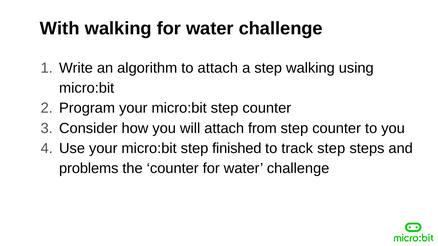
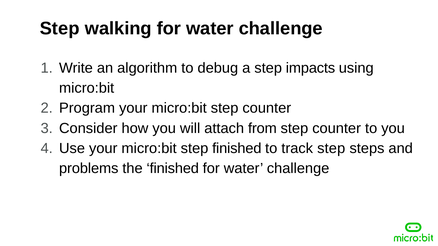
With at (60, 28): With -> Step
to attach: attach -> debug
step walking: walking -> impacts
the counter: counter -> finished
